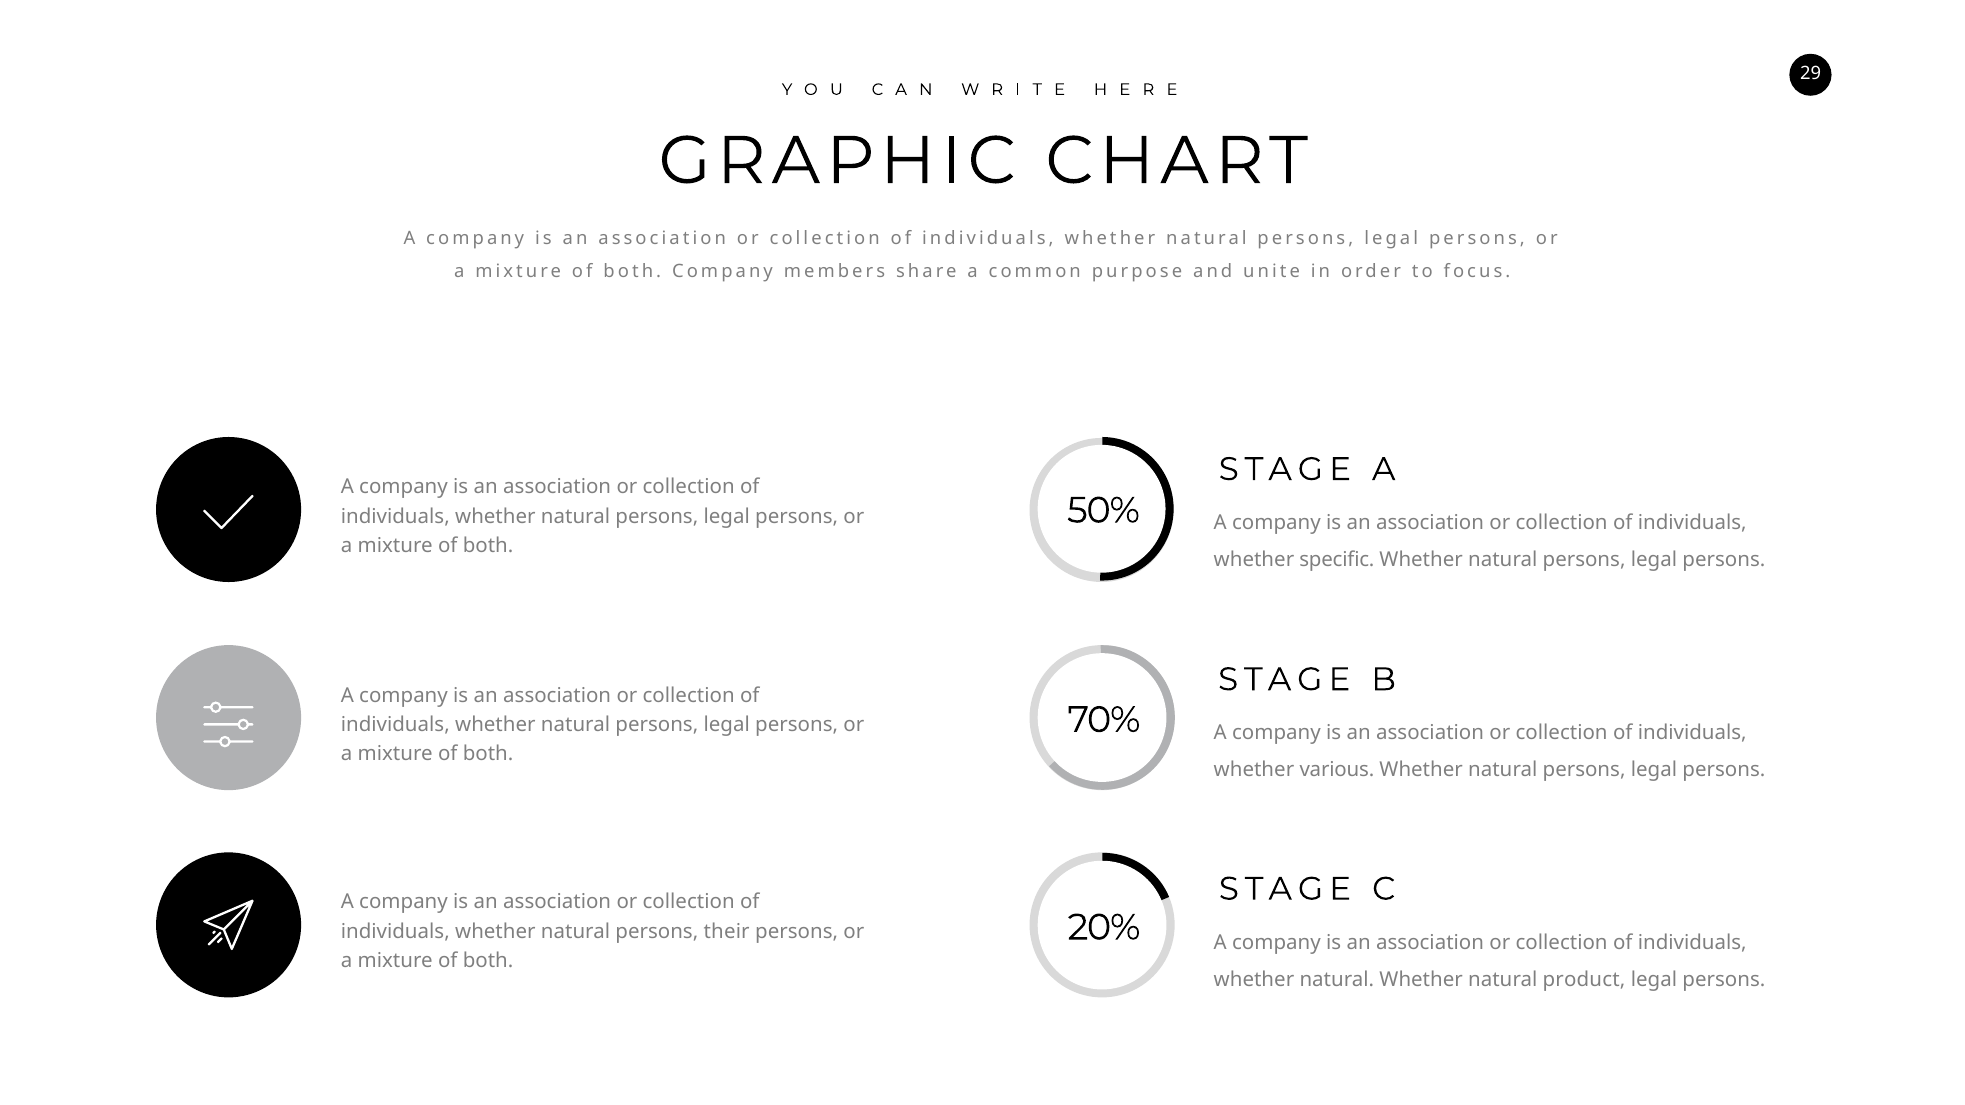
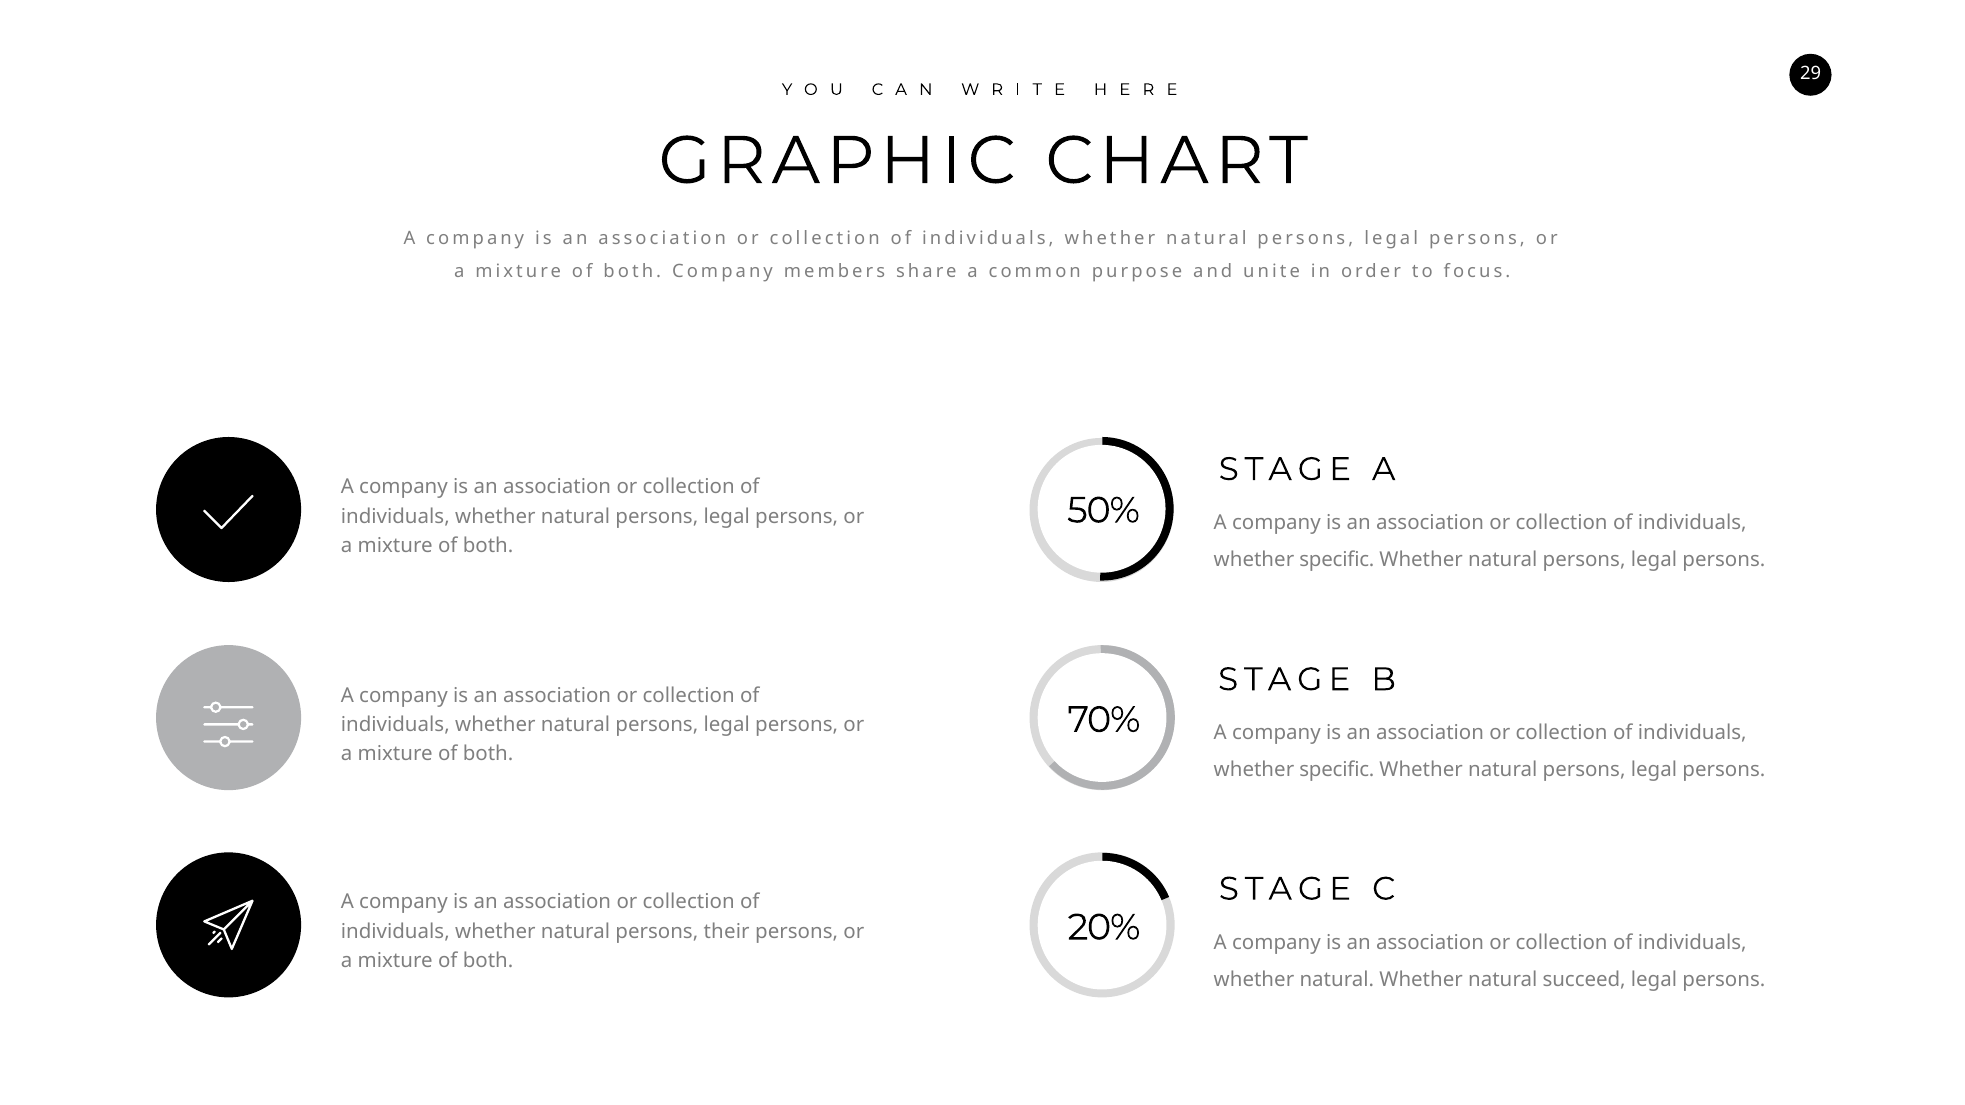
various at (1337, 770): various -> specific
product: product -> succeed
